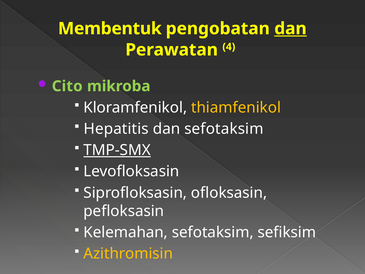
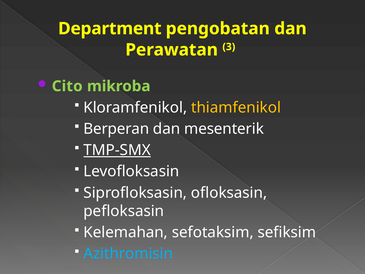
Membentuk: Membentuk -> Department
dan at (290, 29) underline: present -> none
4: 4 -> 3
Hepatitis: Hepatitis -> Berperan
dan sefotaksim: sefotaksim -> mesenterik
Azithromisin colour: yellow -> light blue
